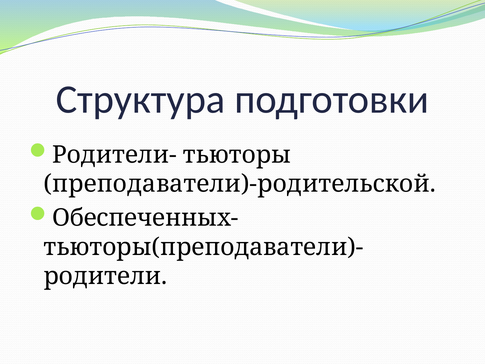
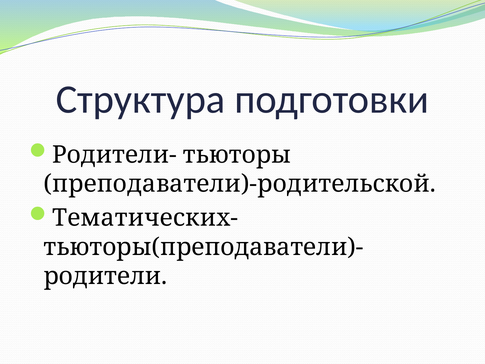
Обеспеченных-: Обеспеченных- -> Тематических-
